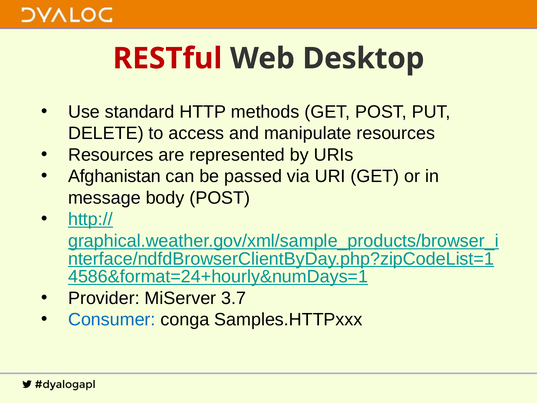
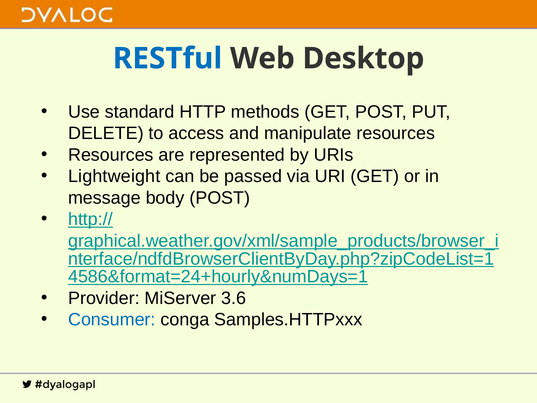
RESTful colour: red -> blue
Afghanistan: Afghanistan -> Lightweight
3.7: 3.7 -> 3.6
